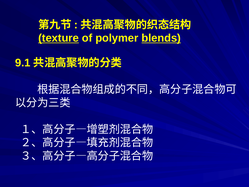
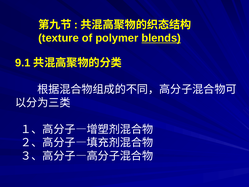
texture underline: present -> none
